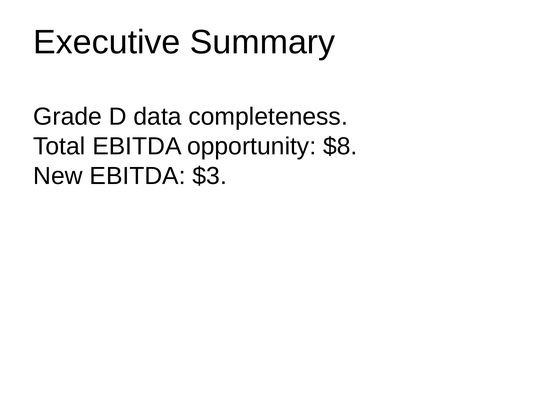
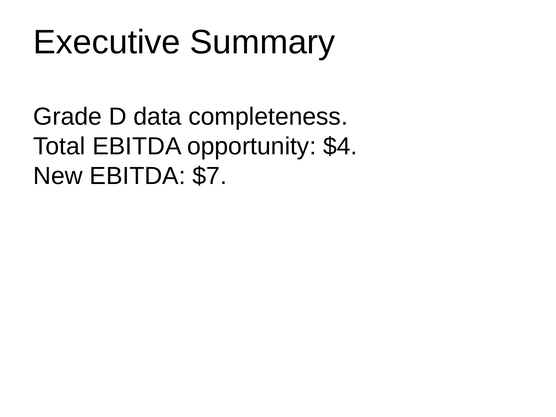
$8: $8 -> $4
$3: $3 -> $7
